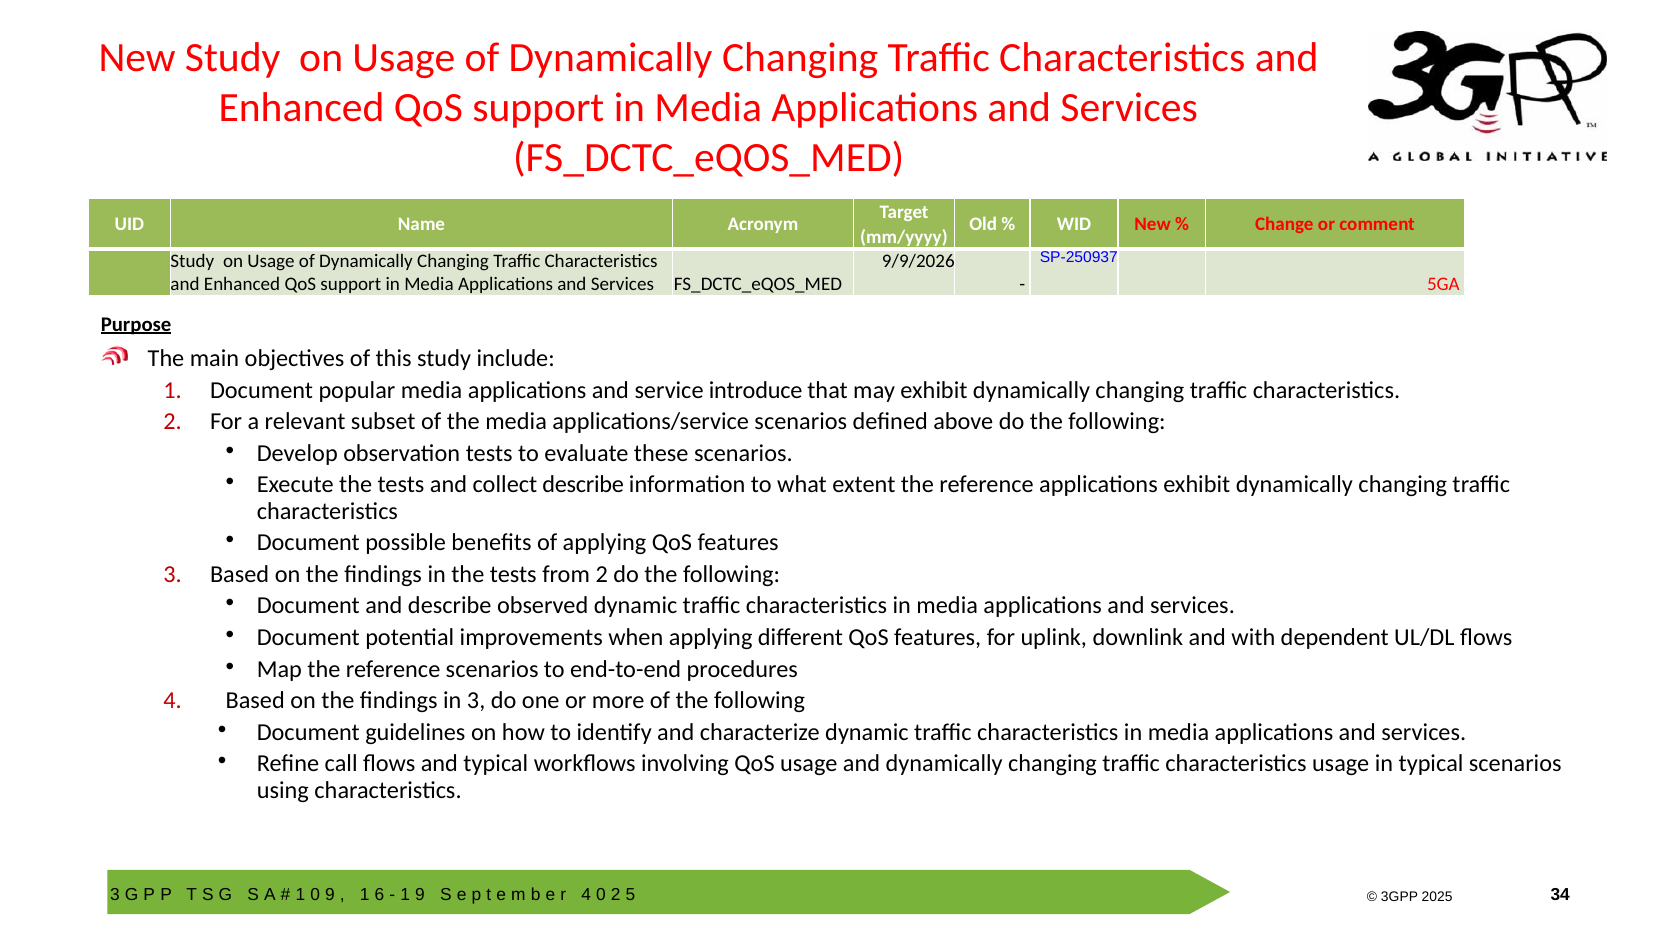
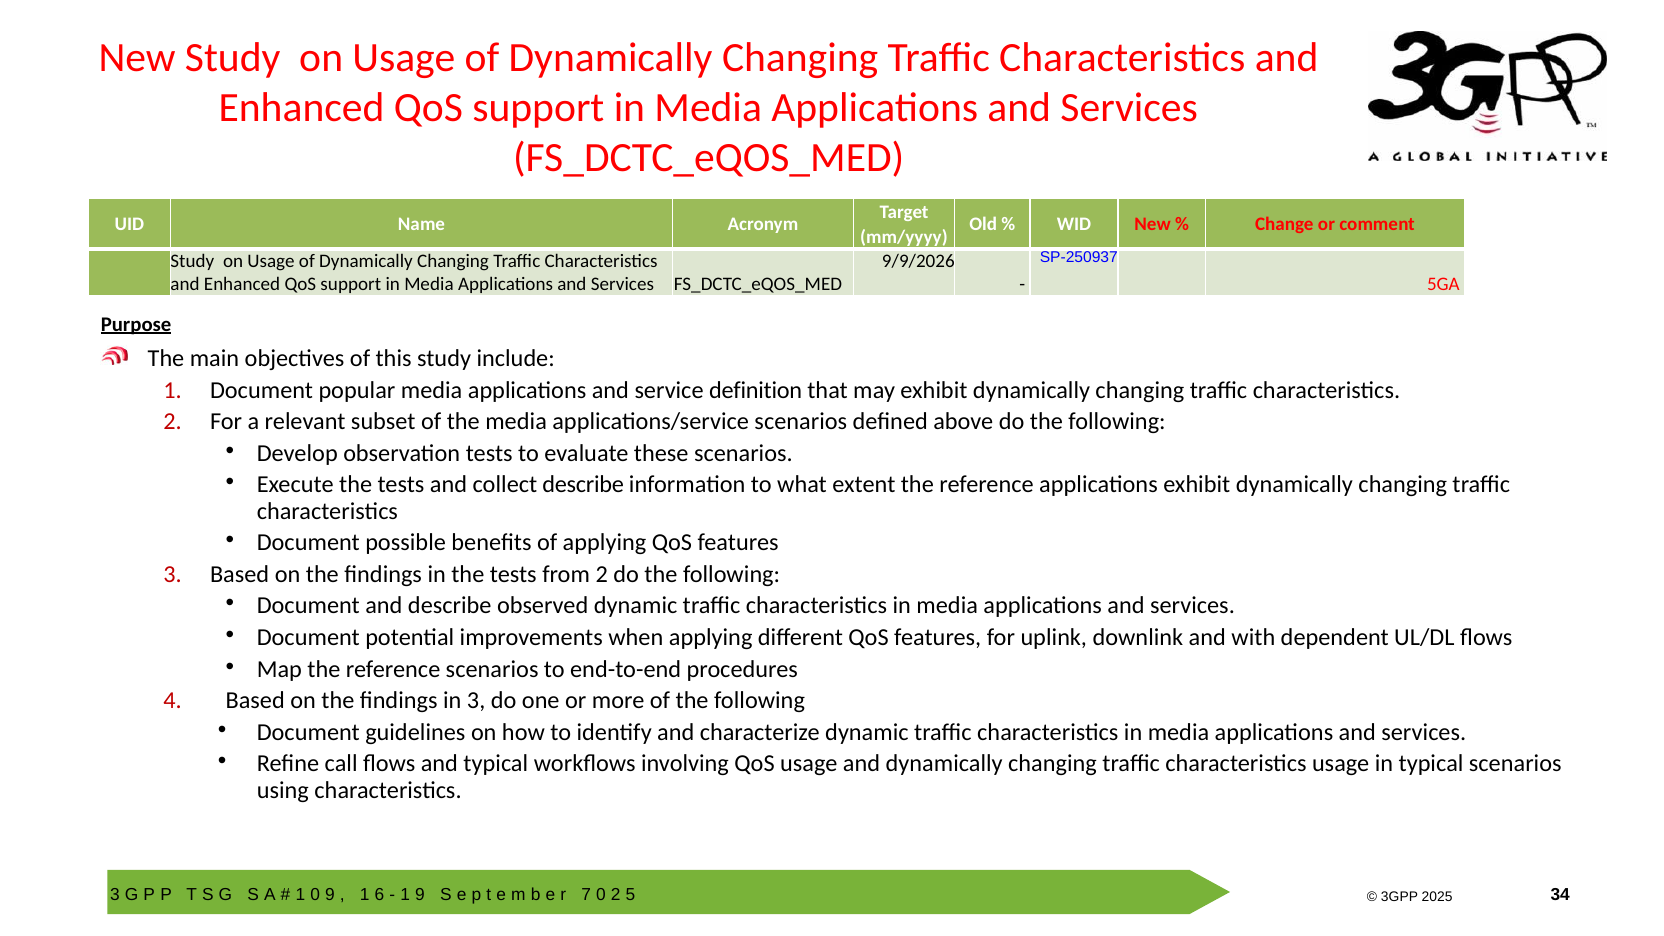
introduce: introduce -> definition
4 at (586, 895): 4 -> 7
